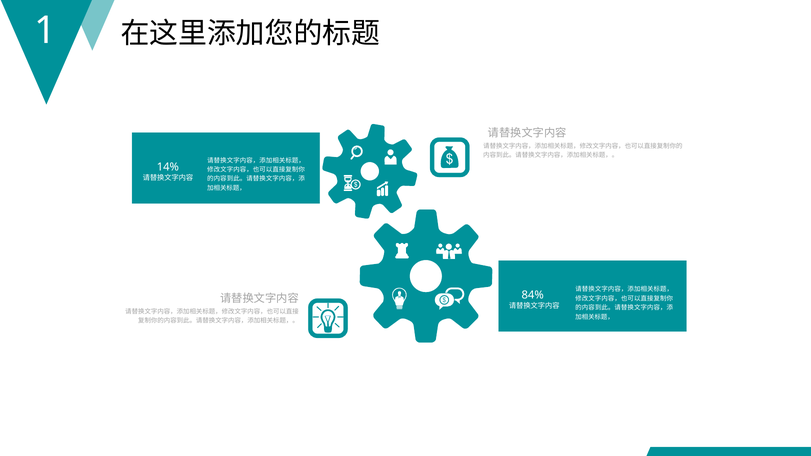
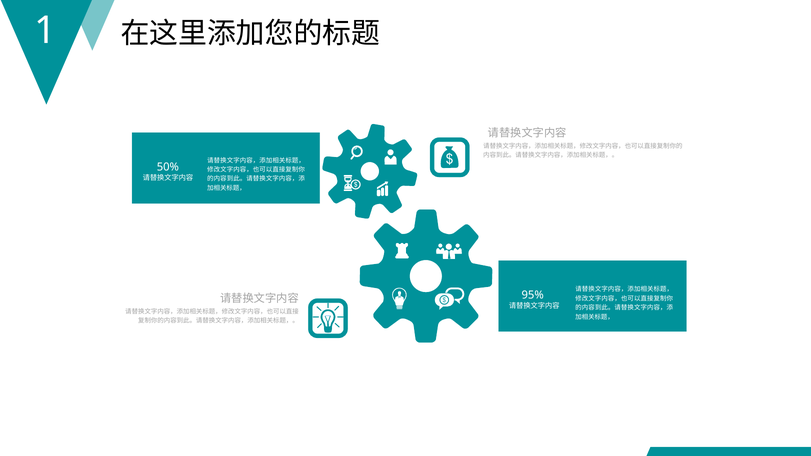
14%: 14% -> 50%
84%: 84% -> 95%
